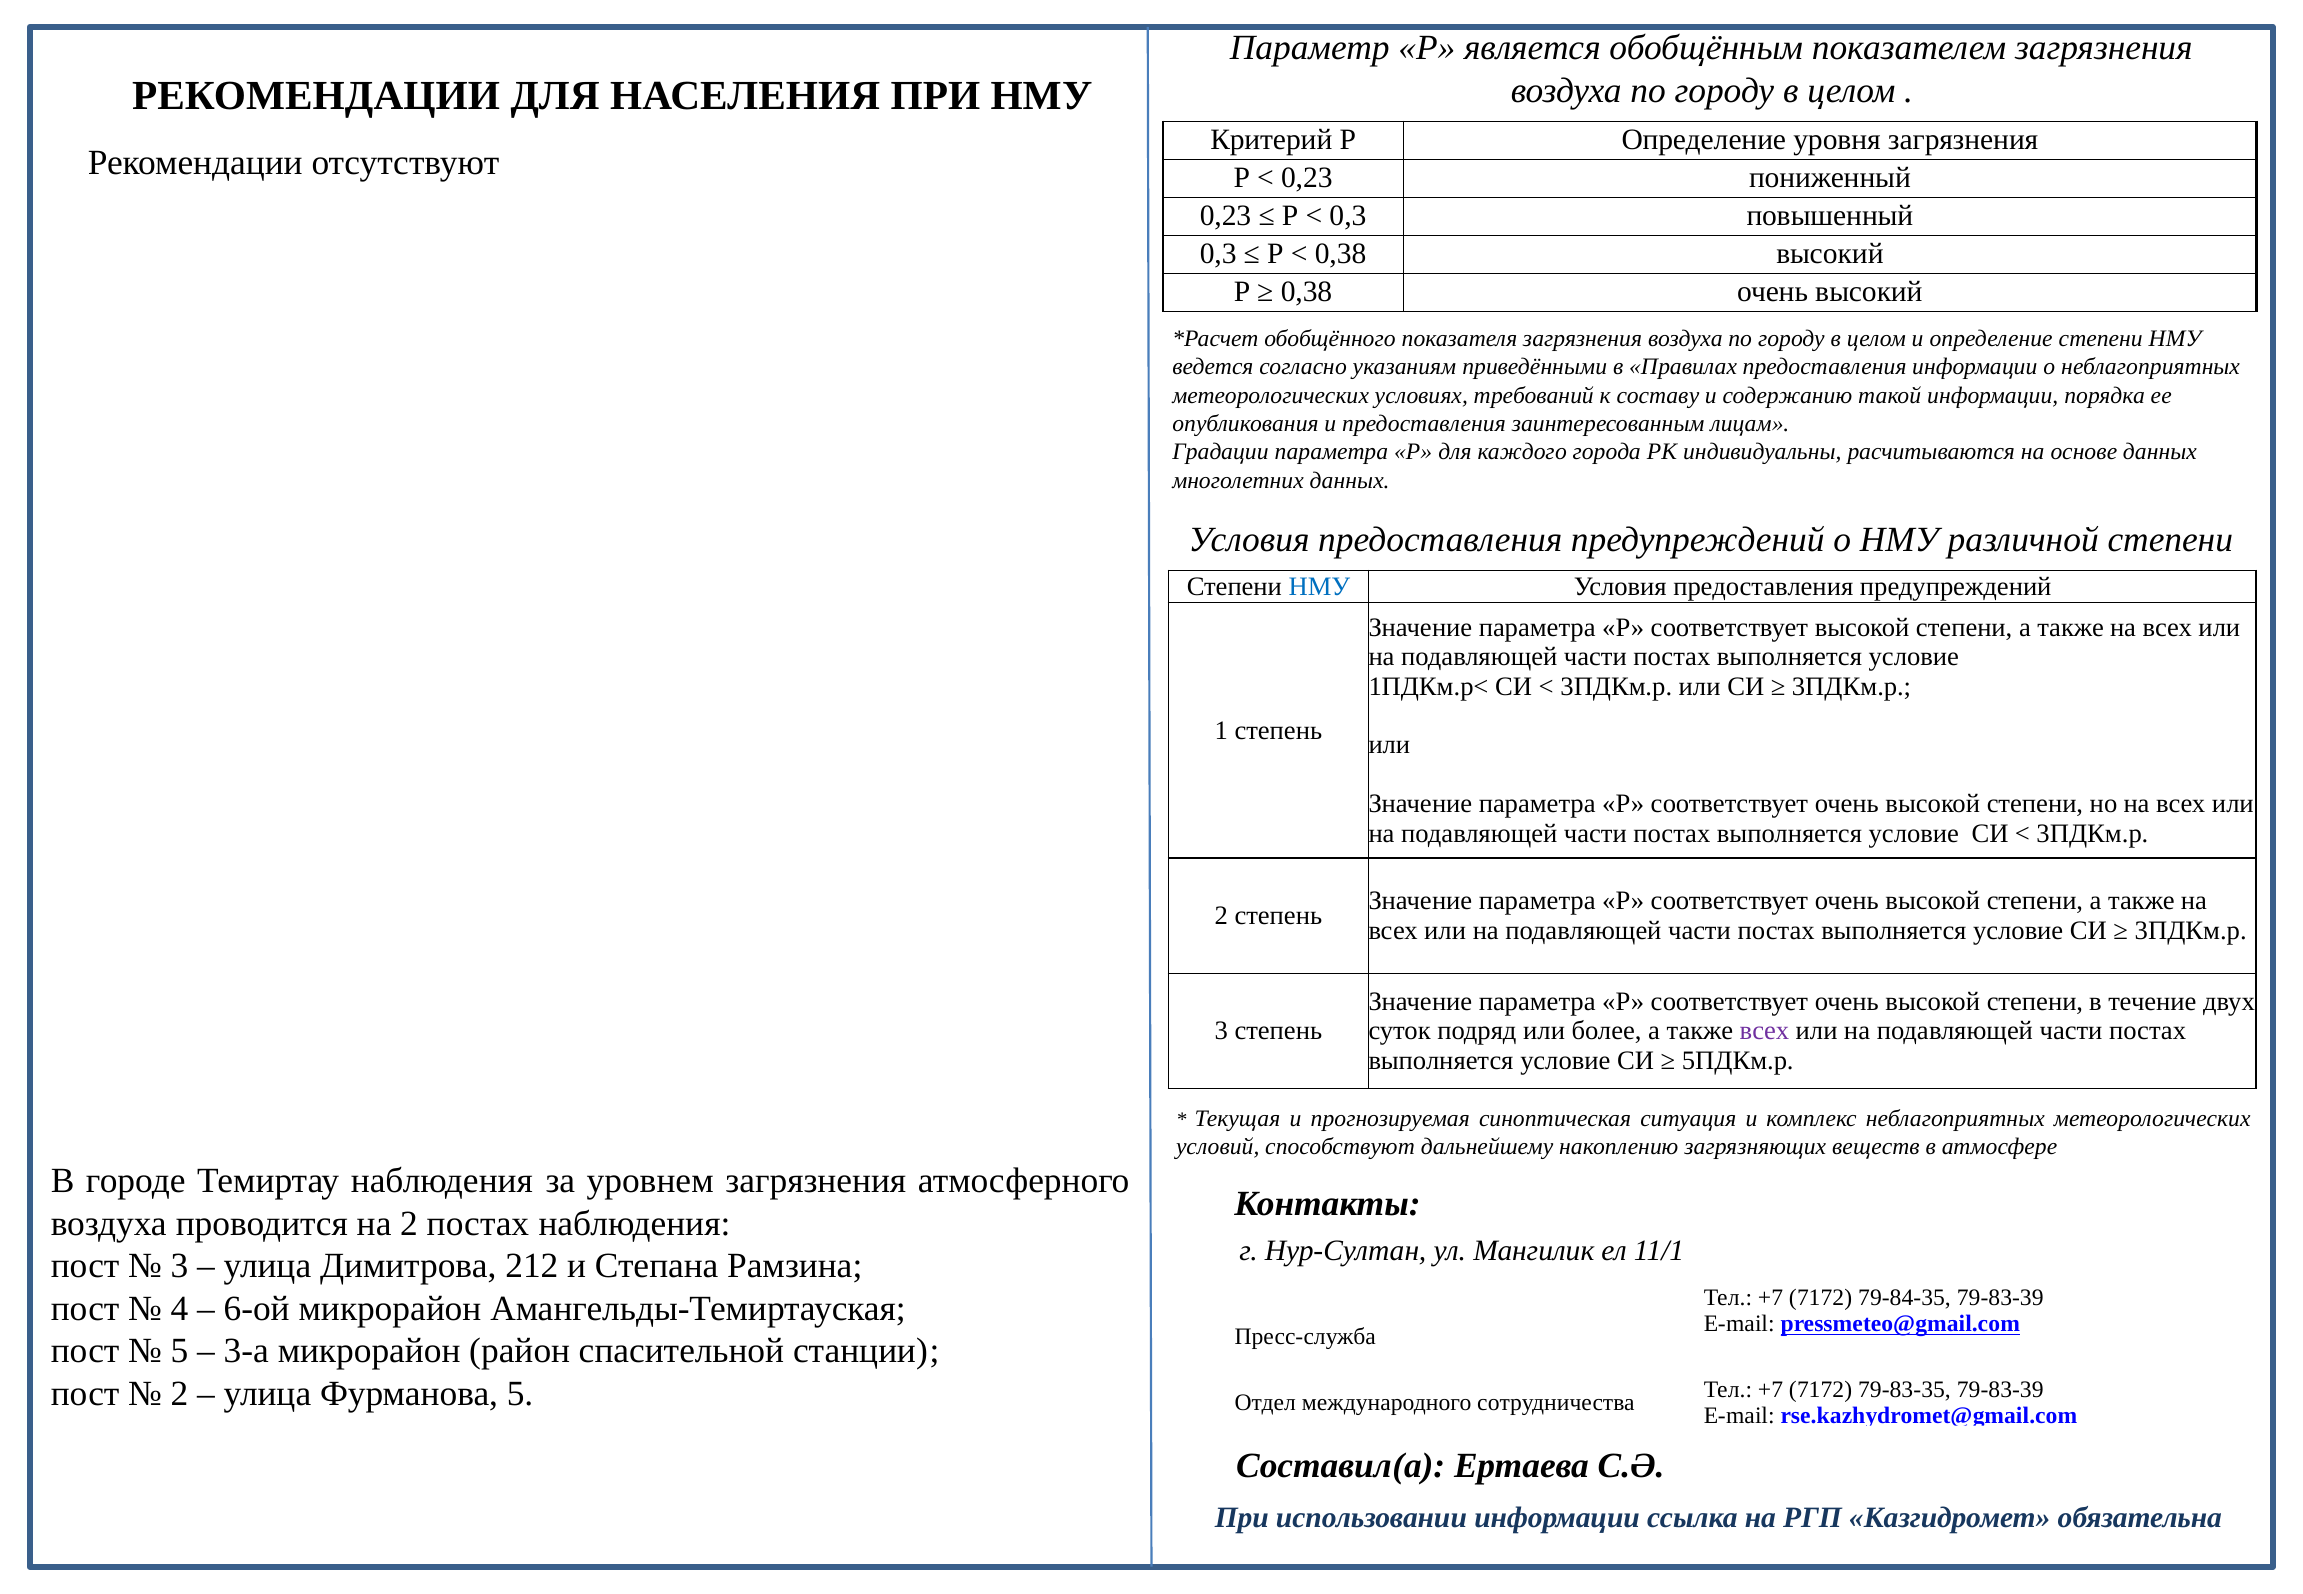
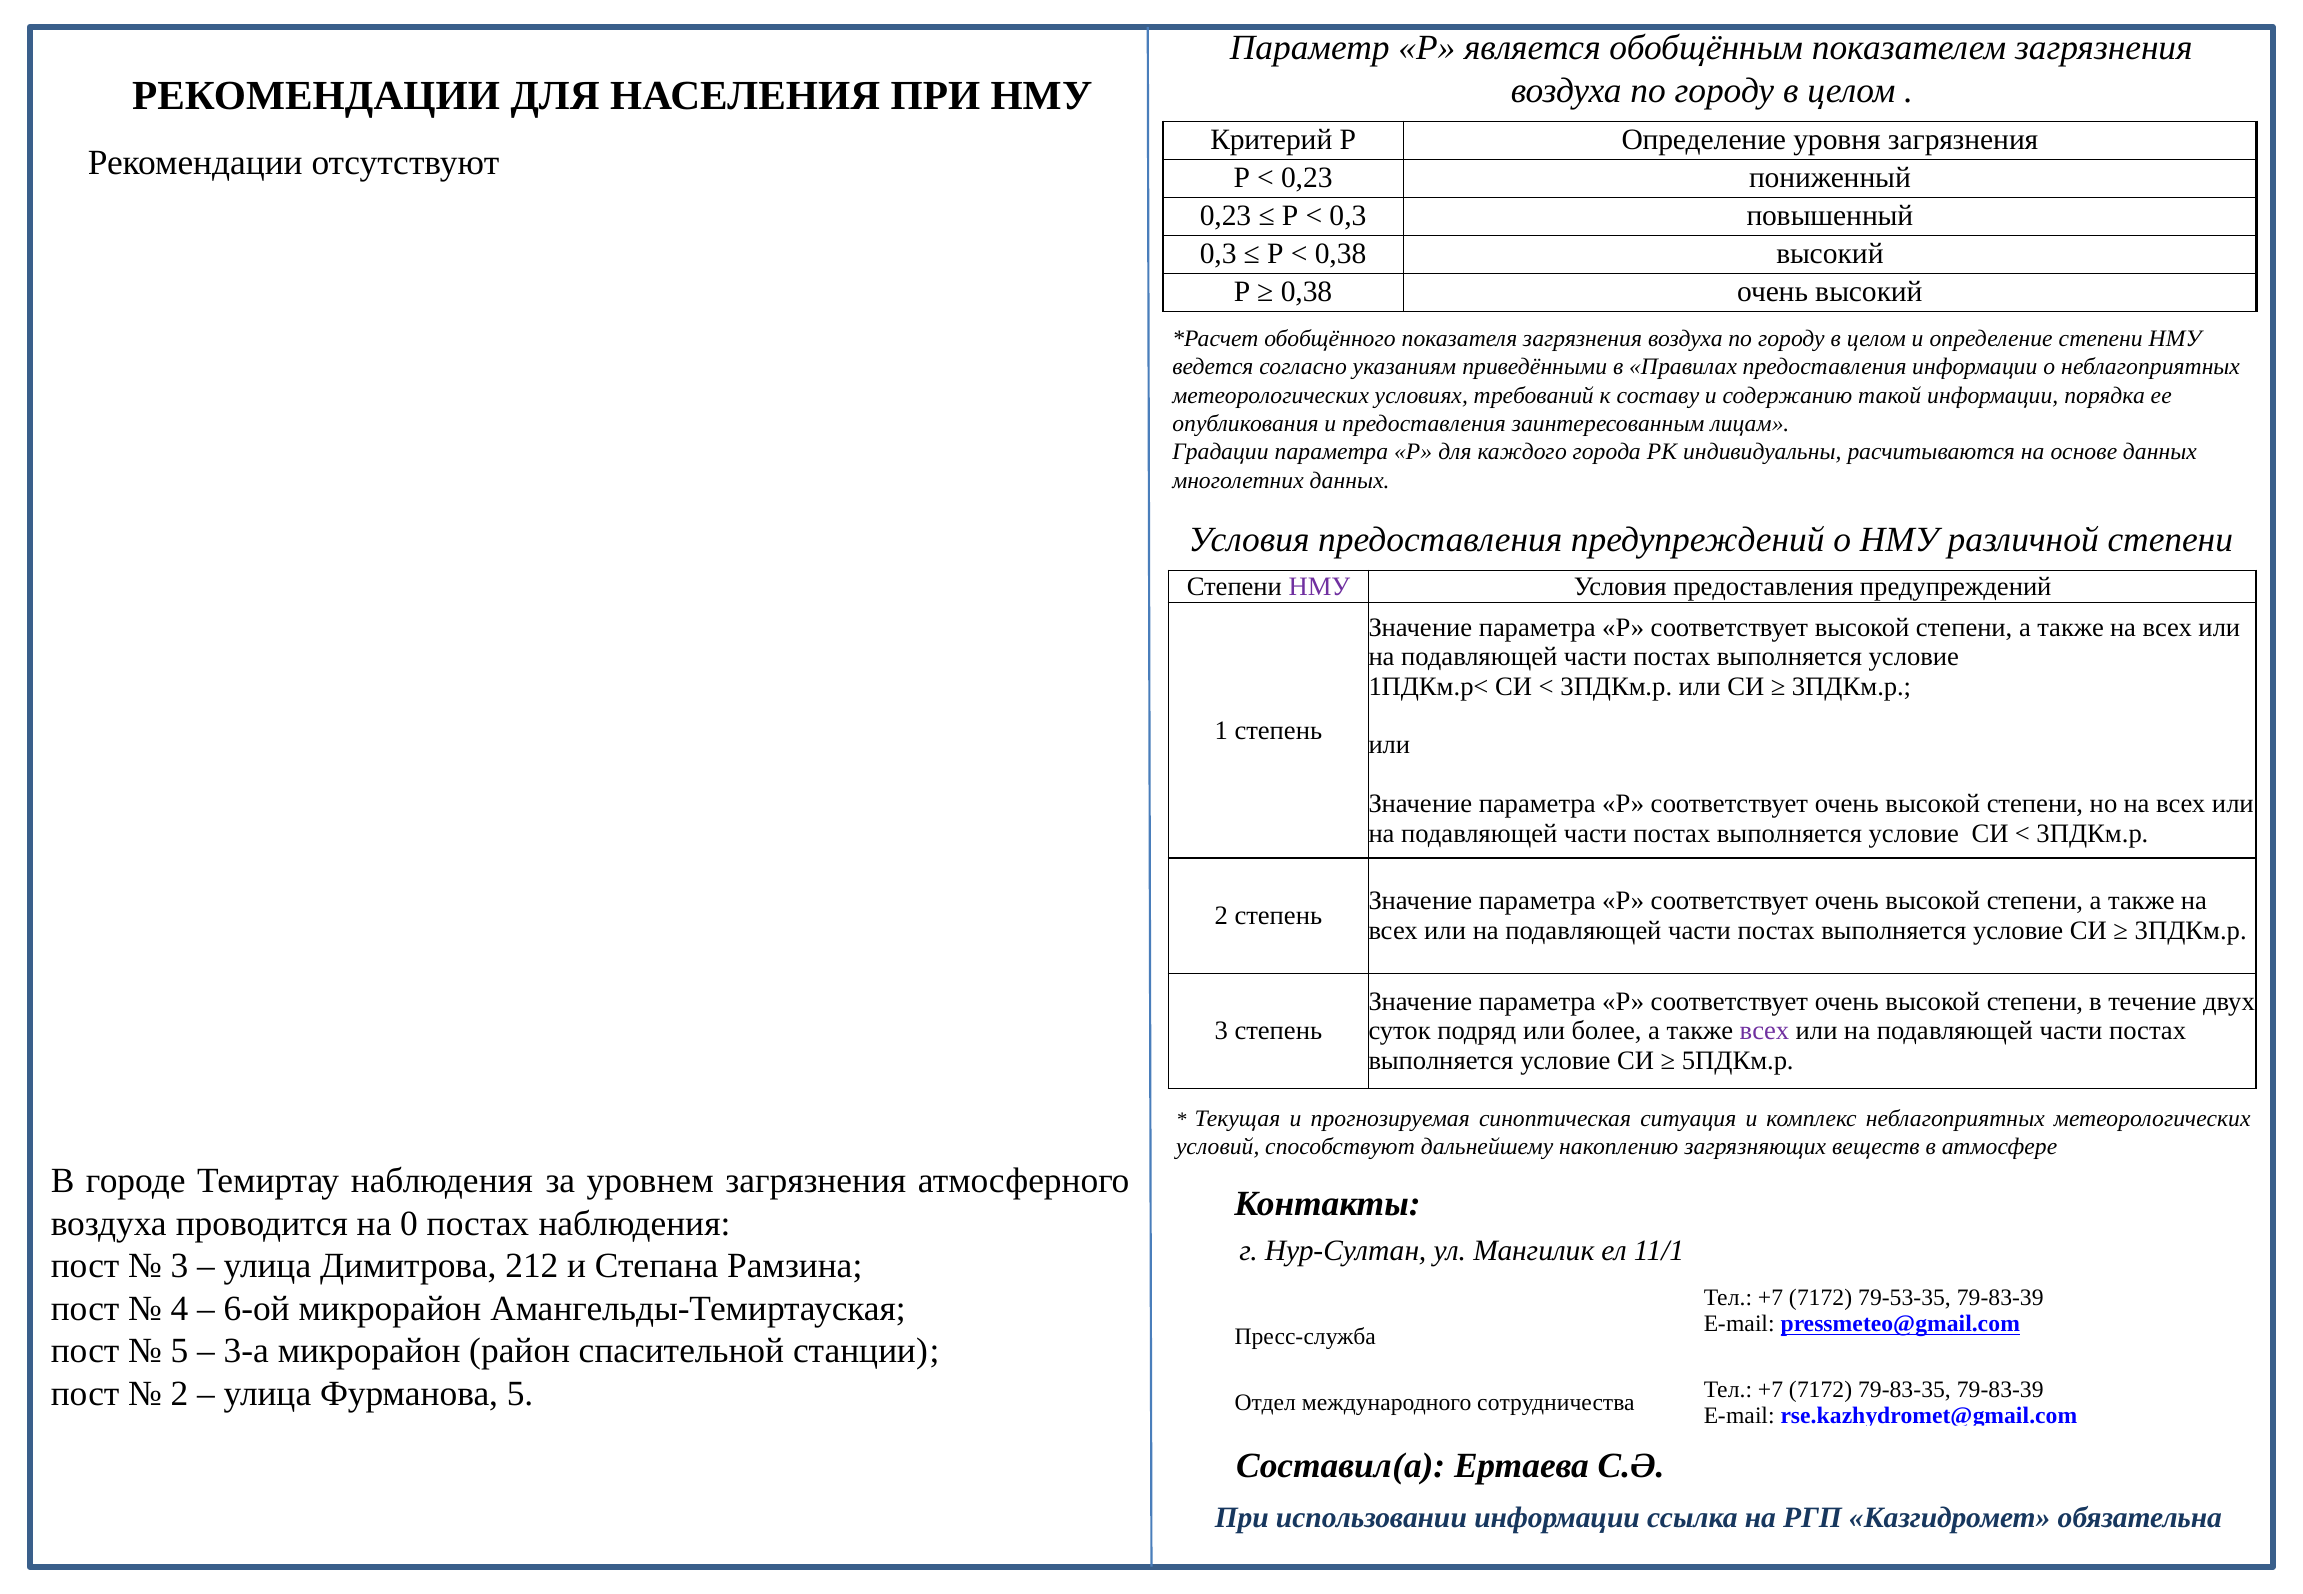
НМУ at (1319, 587) colour: blue -> purple
на 2: 2 -> 0
79-84-35: 79-84-35 -> 79-53-35
